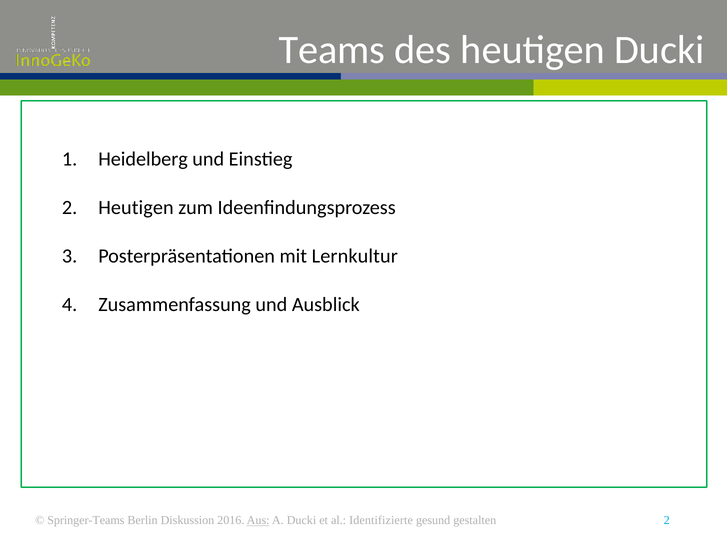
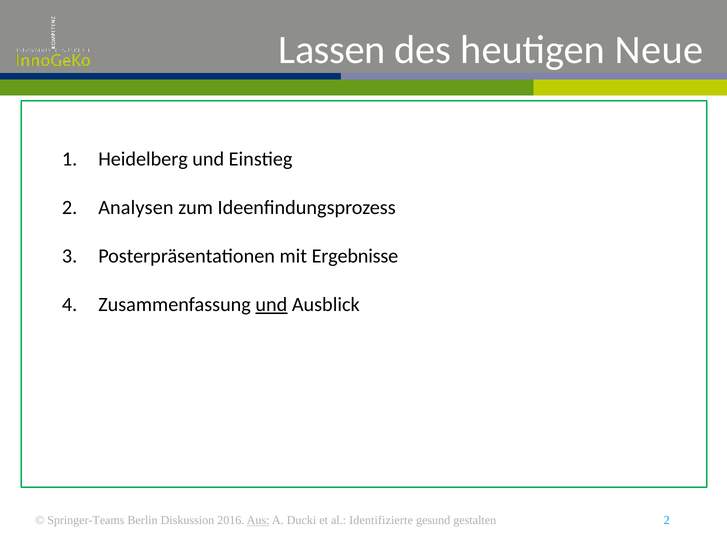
Teams: Teams -> Lassen
heutigen Ducki: Ducki -> Neue
2 Heutigen: Heutigen -> Analysen
Lernkultur: Lernkultur -> Ergebnisse
und at (271, 305) underline: none -> present
